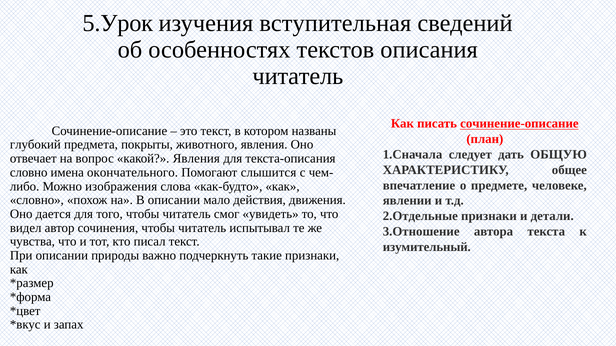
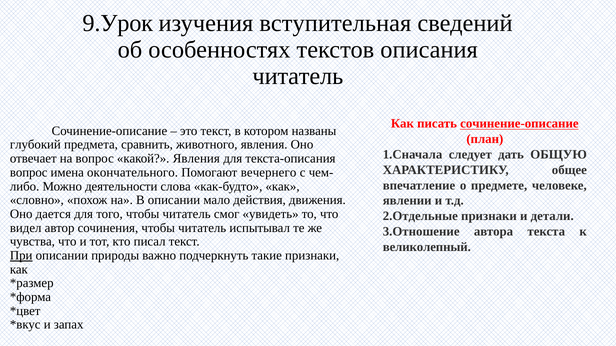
5.Урок: 5.Урок -> 9.Урок
покрыты: покрыты -> сравнить
словно at (29, 173): словно -> вопрос
слышится: слышится -> вечернего
изображения: изображения -> деятельности
изумительный: изумительный -> великолепный
При underline: none -> present
